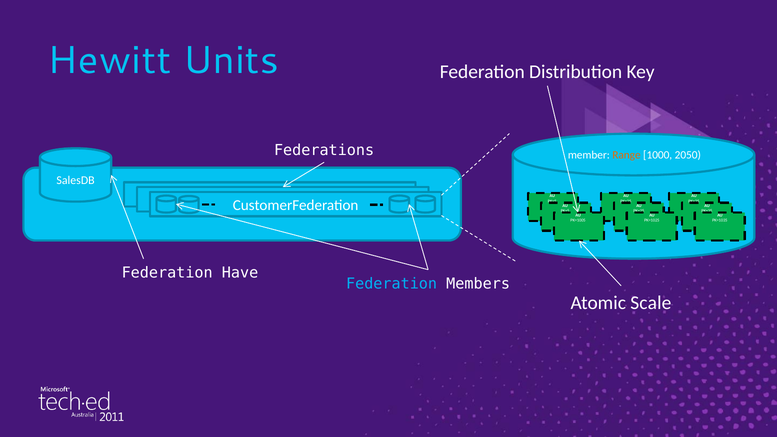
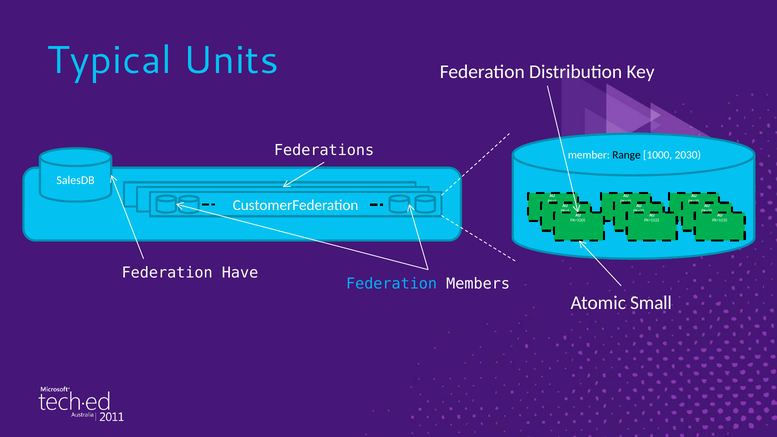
Hewitt: Hewitt -> Typical
Range colour: orange -> black
2050: 2050 -> 2030
Scale: Scale -> Small
